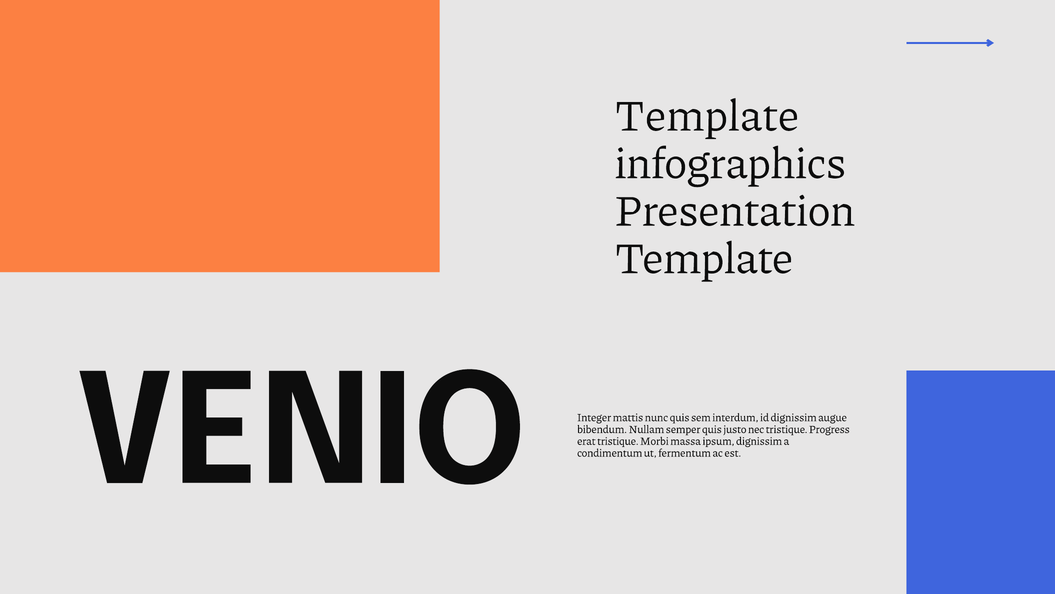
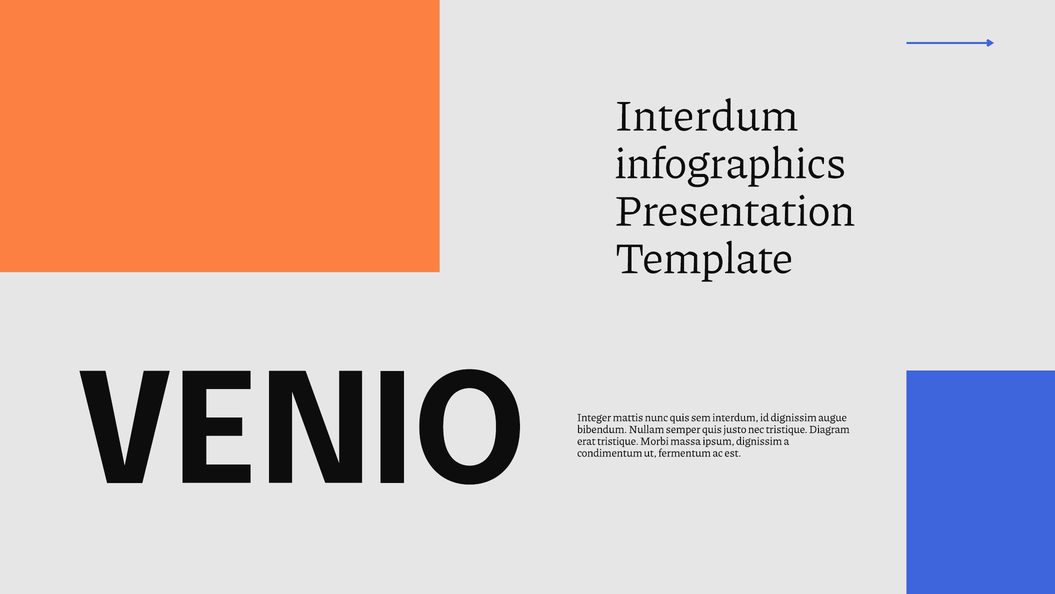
Template at (707, 116): Template -> Interdum
Progress: Progress -> Diagram
